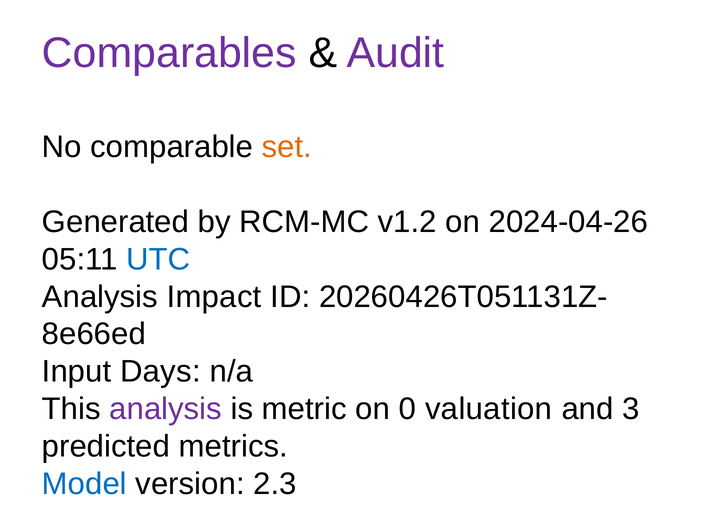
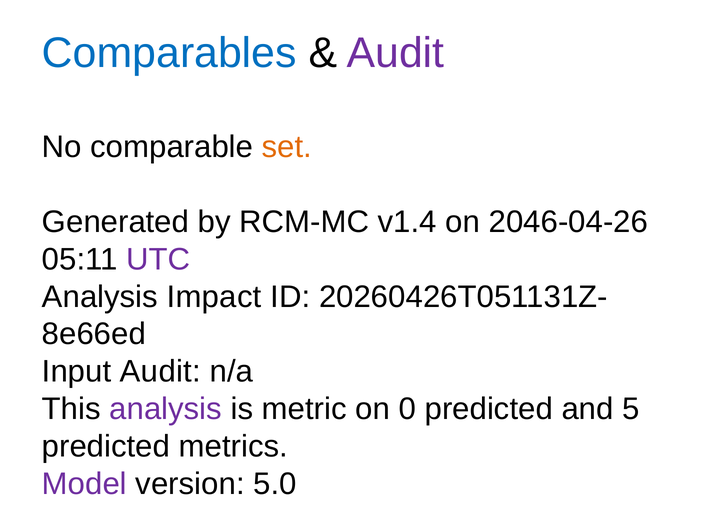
Comparables colour: purple -> blue
v1.2: v1.2 -> v1.4
2024-04-26: 2024-04-26 -> 2046-04-26
UTC colour: blue -> purple
Input Days: Days -> Audit
0 valuation: valuation -> predicted
3: 3 -> 5
Model colour: blue -> purple
2.3: 2.3 -> 5.0
